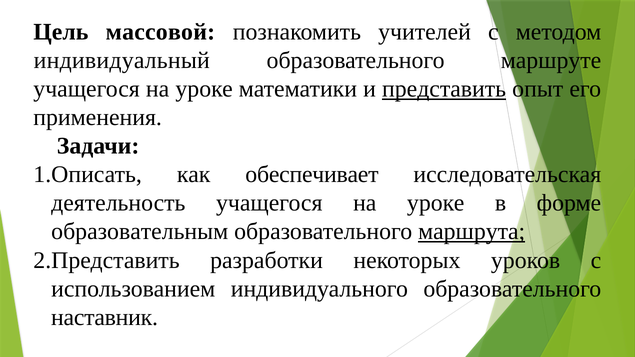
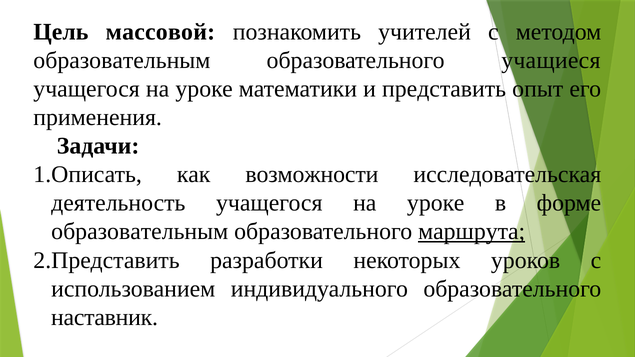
индивидуальный at (122, 60): индивидуальный -> образовательным
маршруте: маршруте -> учащиеся
представить underline: present -> none
обеспечивает: обеспечивает -> возможности
